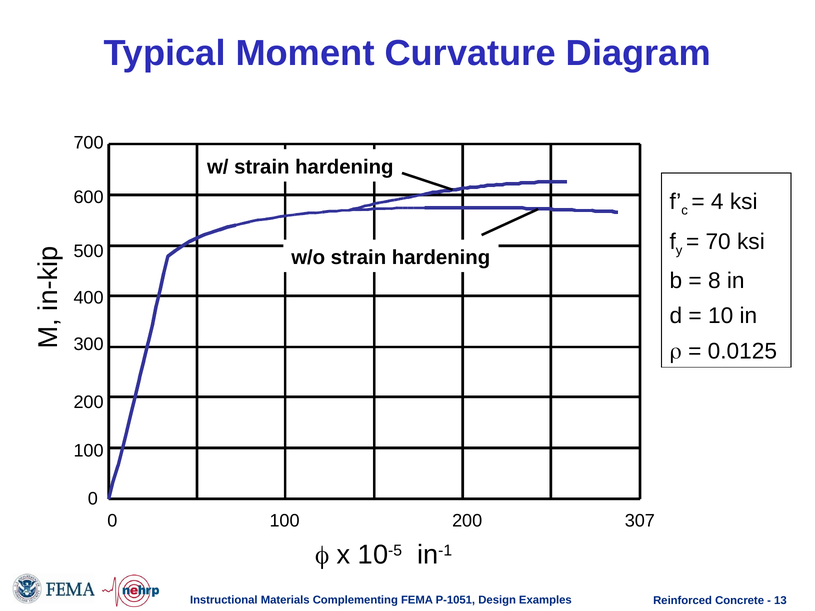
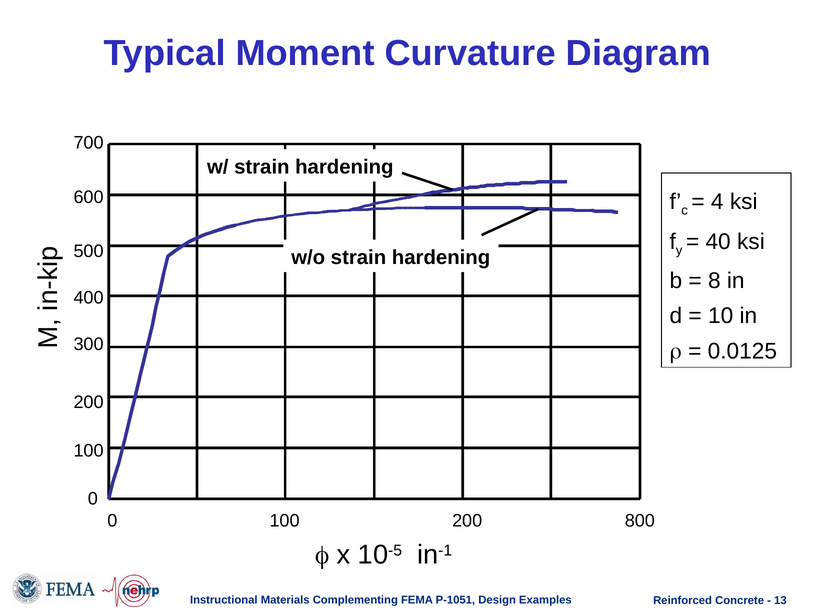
70: 70 -> 40
307: 307 -> 800
